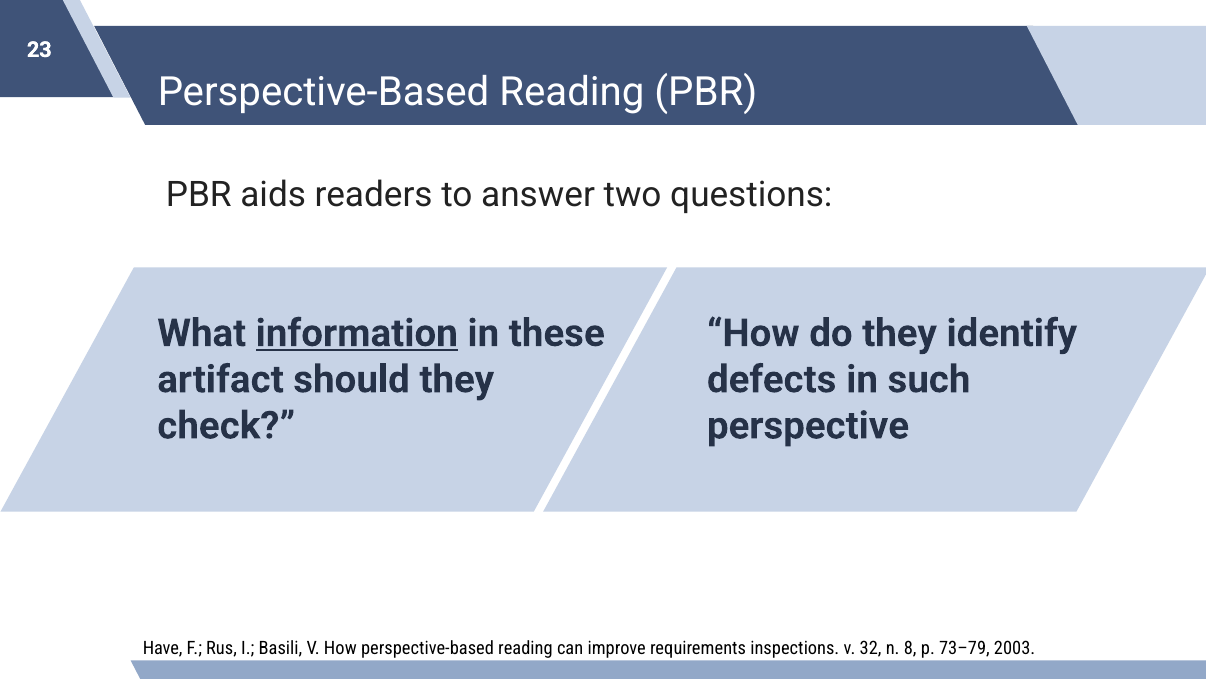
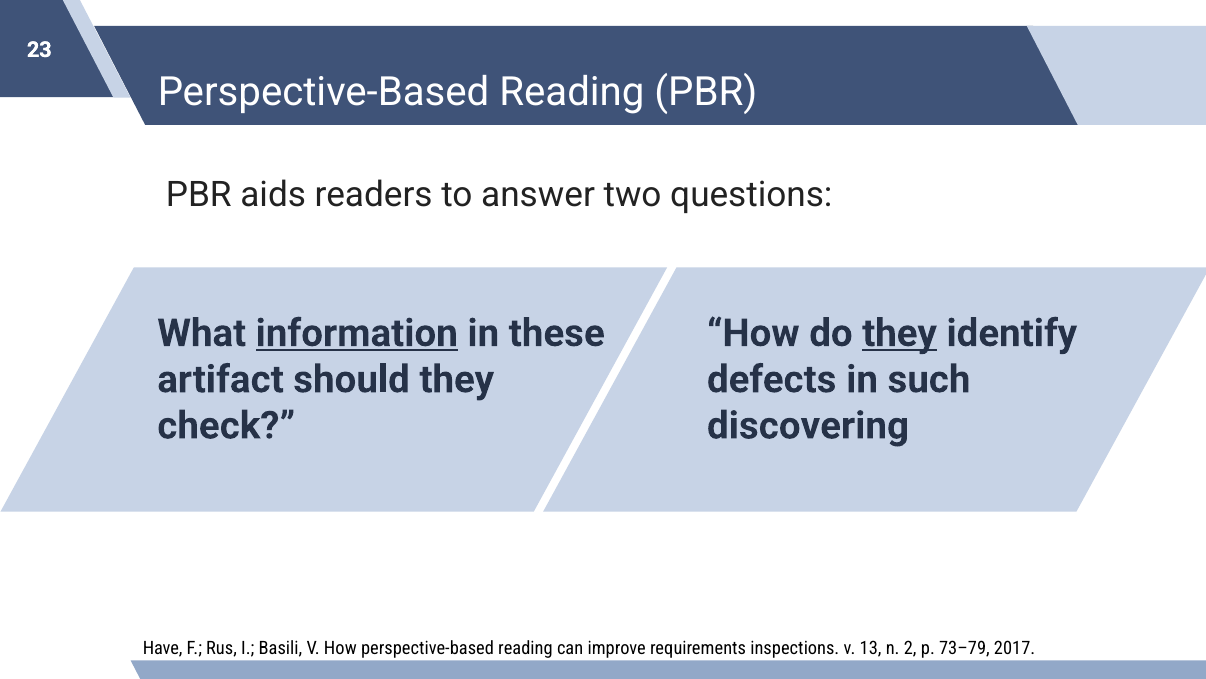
they at (900, 333) underline: none -> present
perspective: perspective -> discovering
32: 32 -> 13
8: 8 -> 2
2003: 2003 -> 2017
